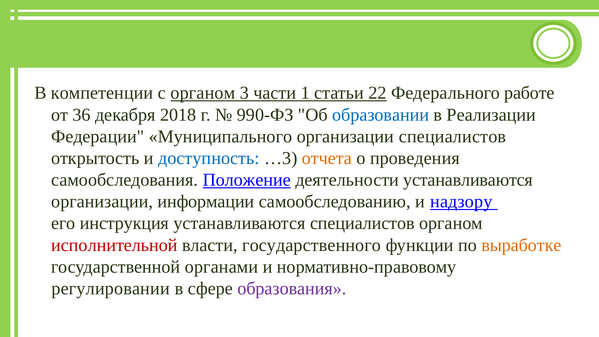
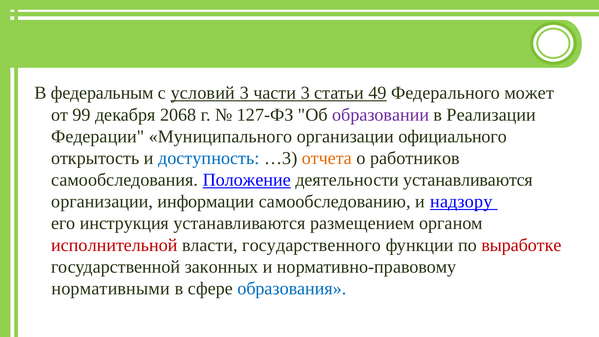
компетенции: компетенции -> федеральным
с органом: органом -> условий
части 1: 1 -> 3
22: 22 -> 49
работе: работе -> может
36: 36 -> 99
2018: 2018 -> 2068
990-ФЗ: 990-ФЗ -> 127-ФЗ
образовании colour: blue -> purple
организации специалистов: специалистов -> официального
проведения: проведения -> работников
устанавливаются специалистов: специалистов -> размещением
выработке colour: orange -> red
органами: органами -> законных
регулировании: регулировании -> нормативными
образования colour: purple -> blue
